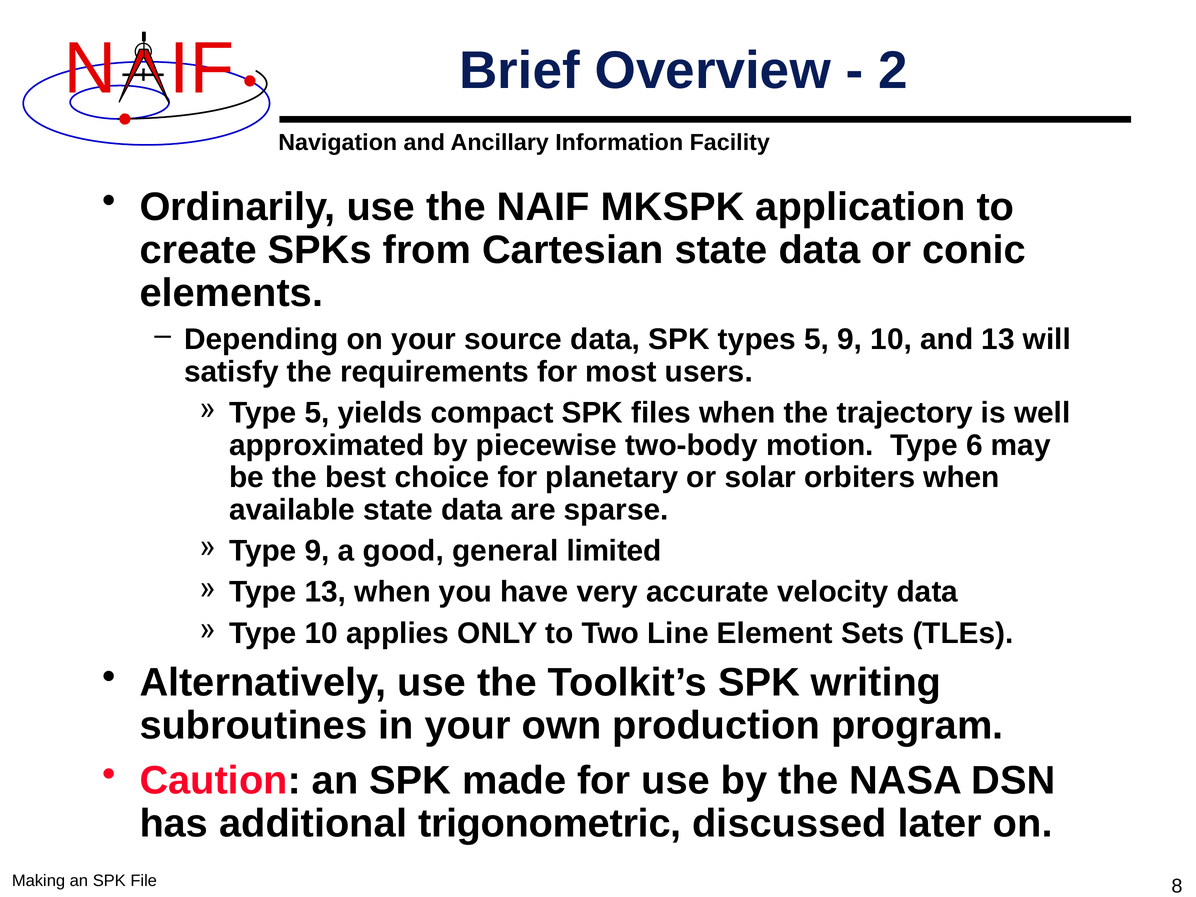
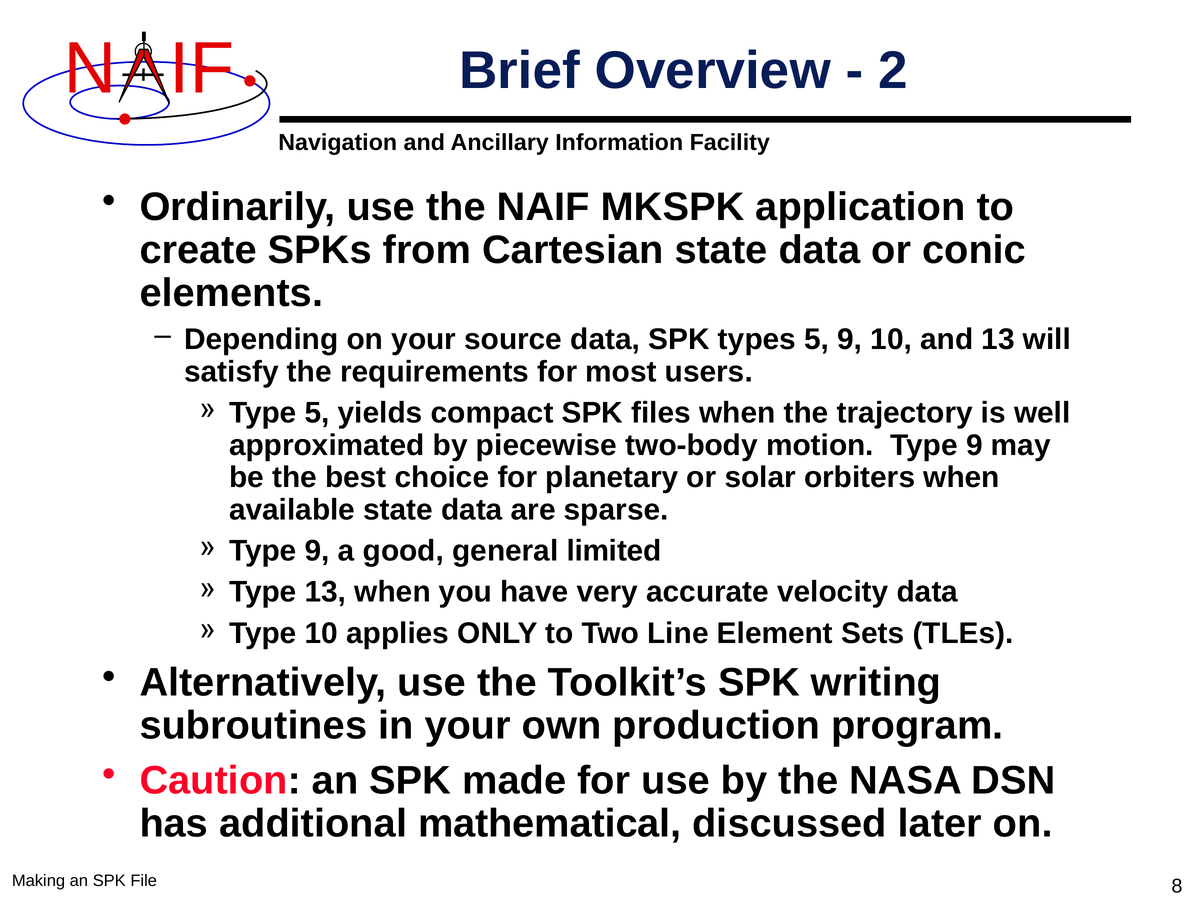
motion Type 6: 6 -> 9
trigonometric: trigonometric -> mathematical
